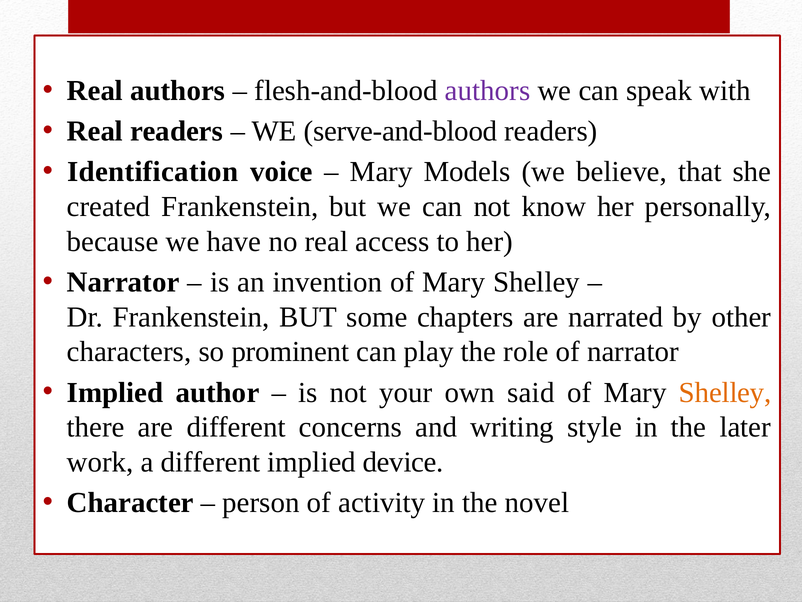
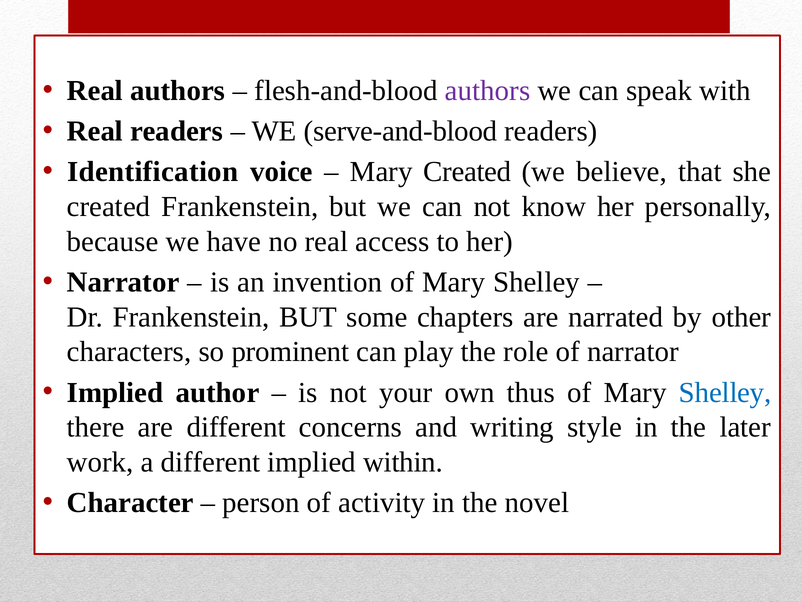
Mary Models: Models -> Created
said: said -> thus
Shelley at (725, 392) colour: orange -> blue
device: device -> within
